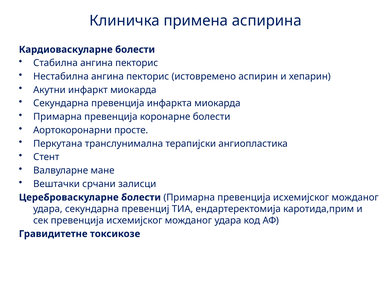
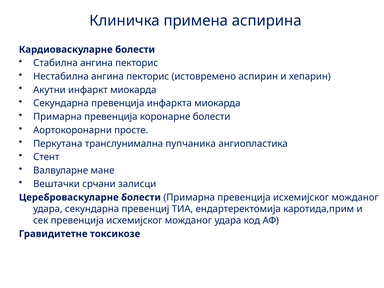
терапијски: терапијски -> пупчаника
